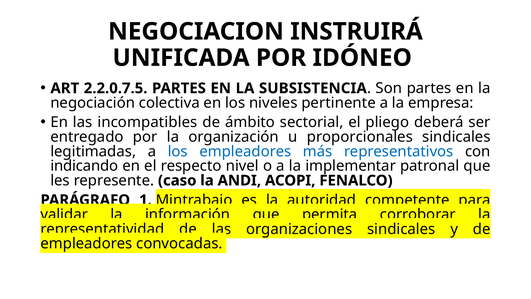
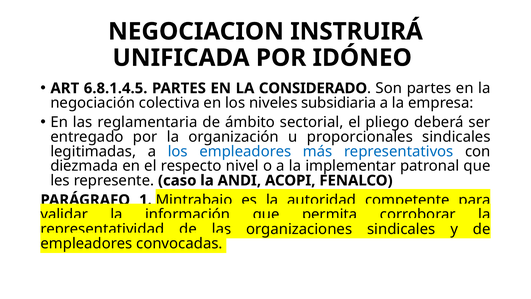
2.2.0.7.5: 2.2.0.7.5 -> 6.8.1.4.5
SUBSISTENCIA: SUBSISTENCIA -> CONSIDERADO
pertinente: pertinente -> subsidiaria
incompatibles: incompatibles -> reglamentaria
indicando: indicando -> diezmada
